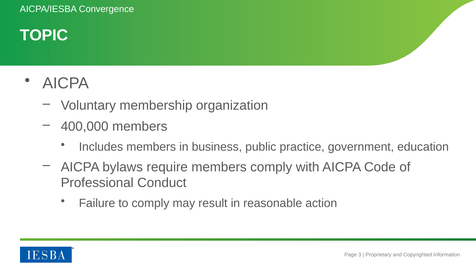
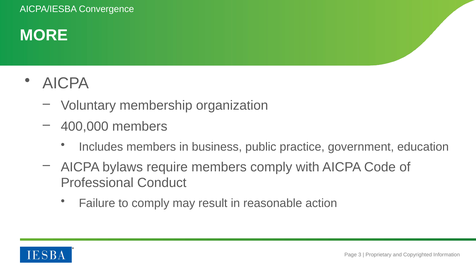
TOPIC: TOPIC -> MORE
